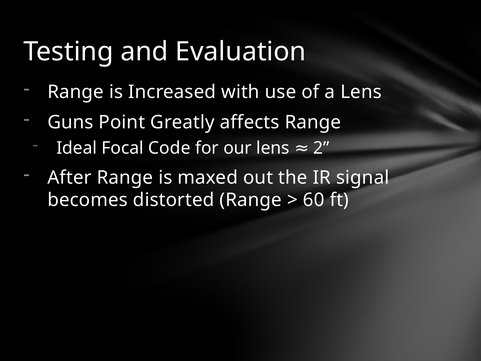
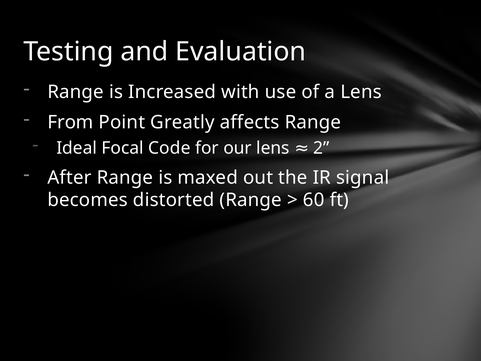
Guns: Guns -> From
